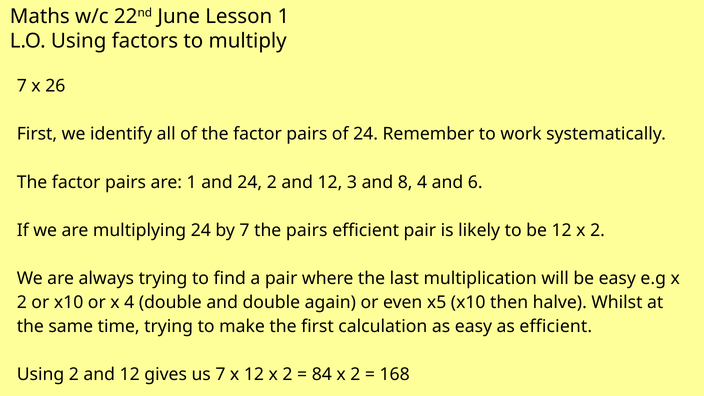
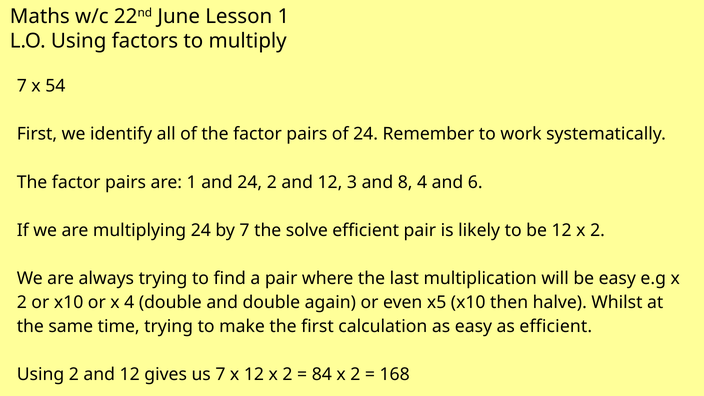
26: 26 -> 54
the pairs: pairs -> solve
